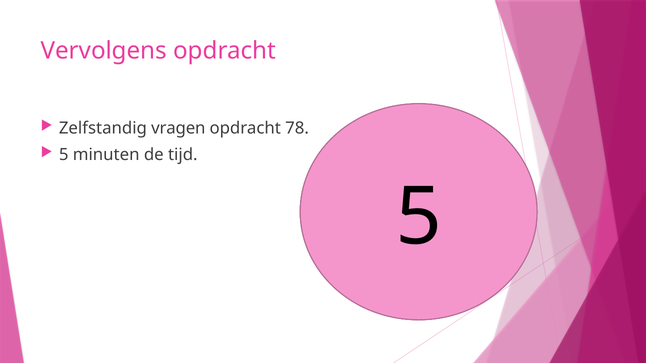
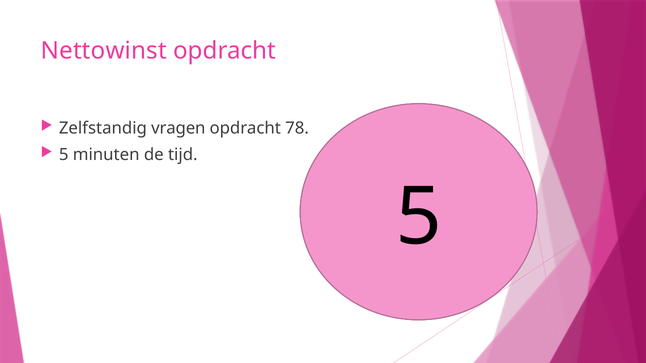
Vervolgens: Vervolgens -> Nettowinst
